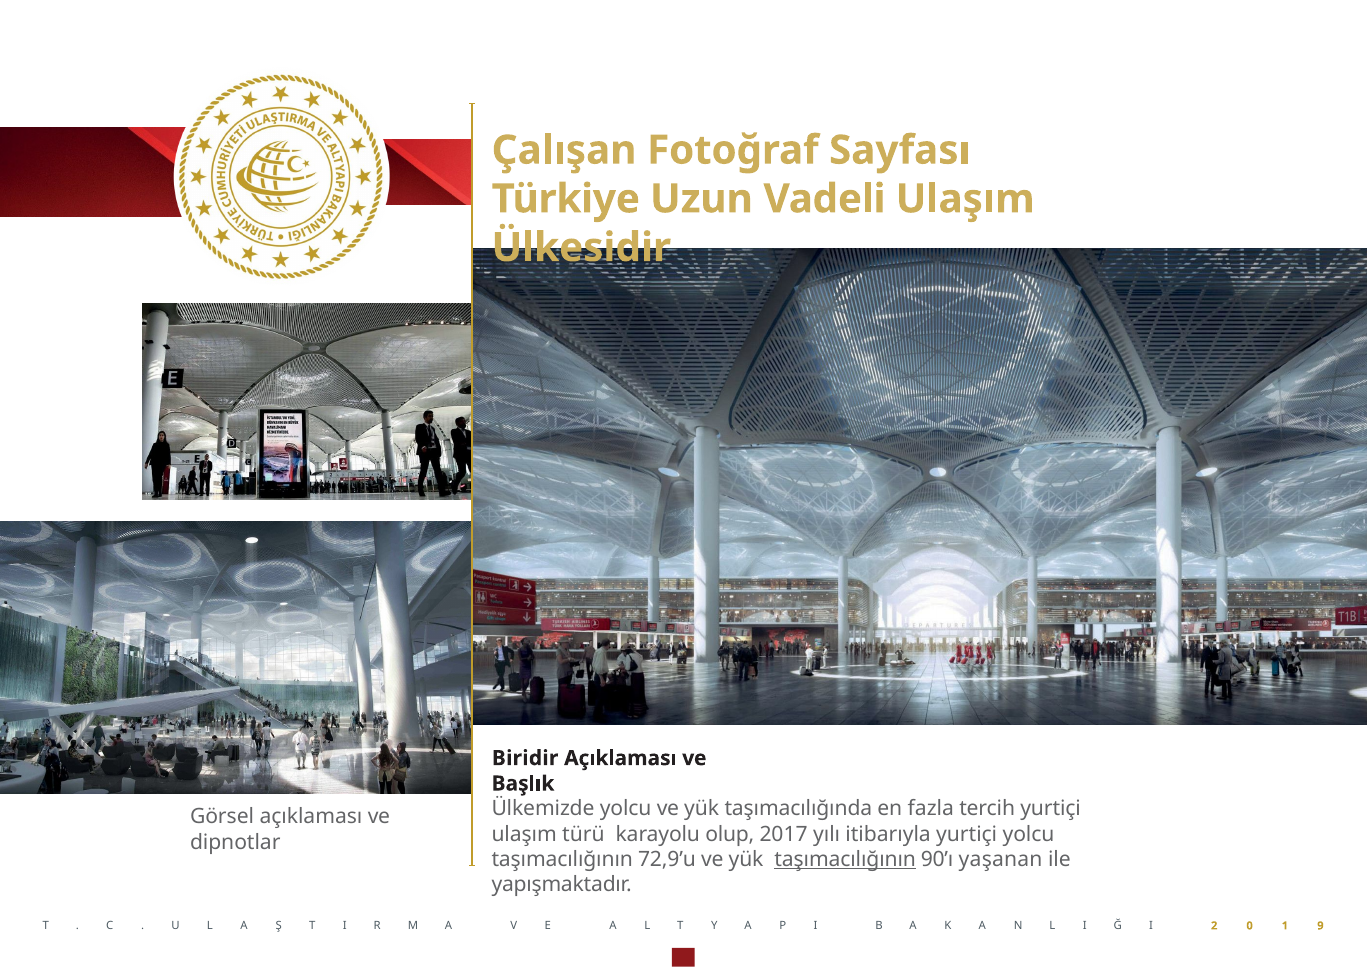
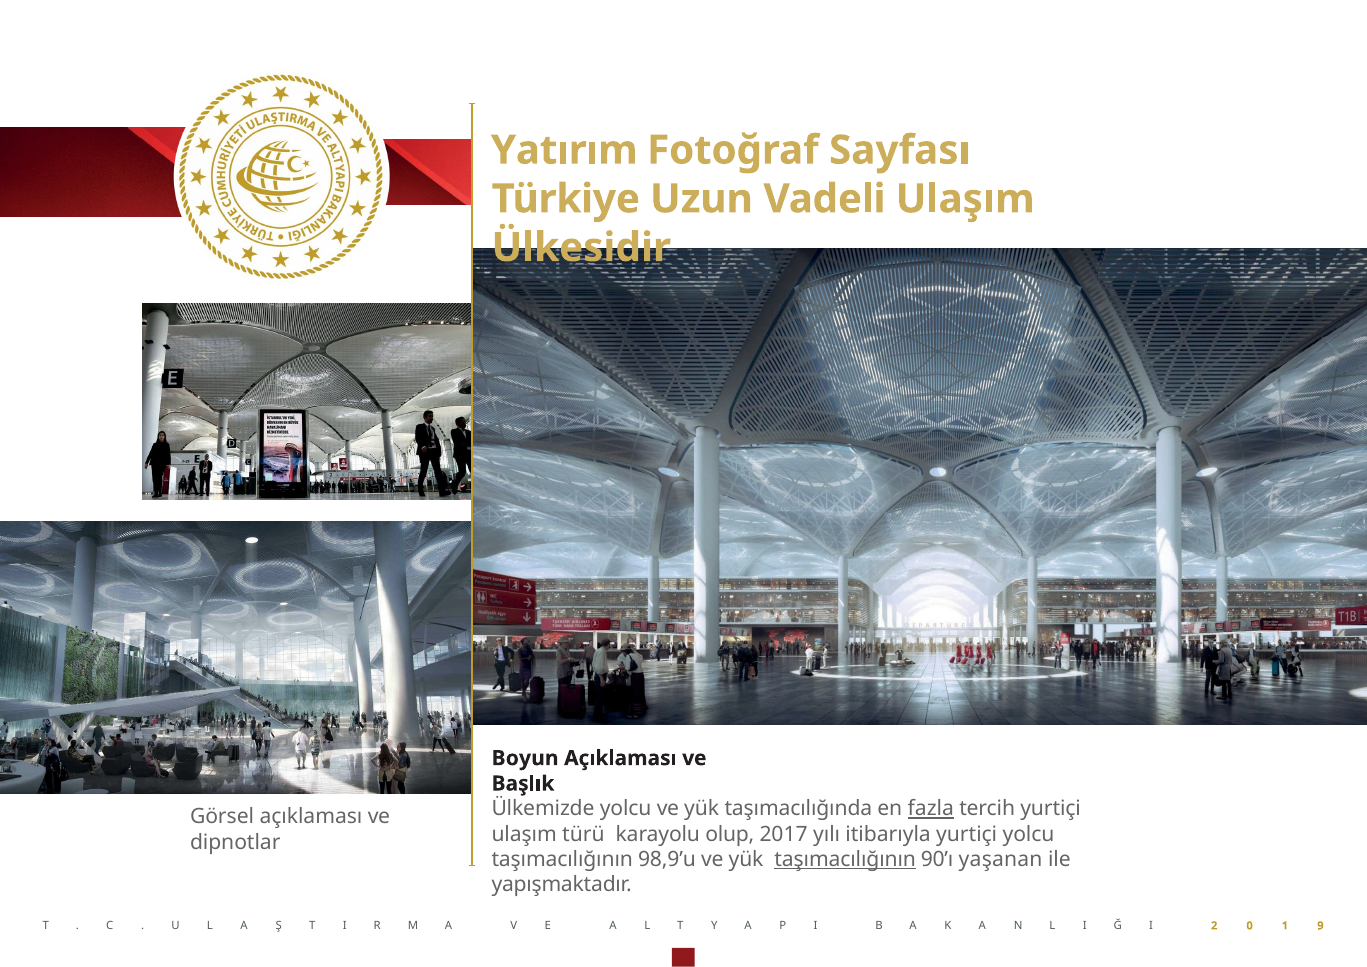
Çalışan: Çalışan -> Yatırım
Biridir: Biridir -> Boyun
fazla underline: none -> present
72,9’u: 72,9’u -> 98,9’u
